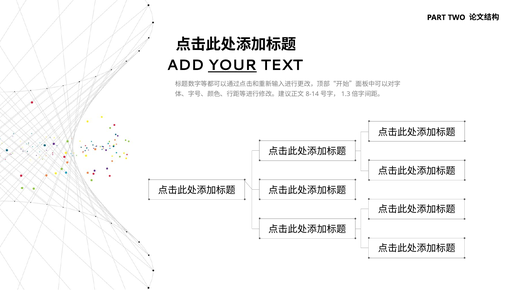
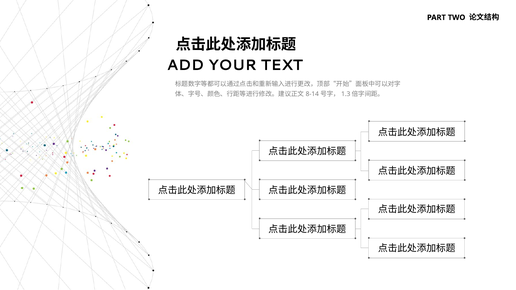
YOUR underline: present -> none
